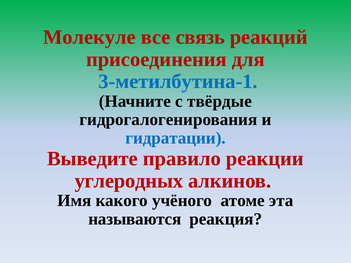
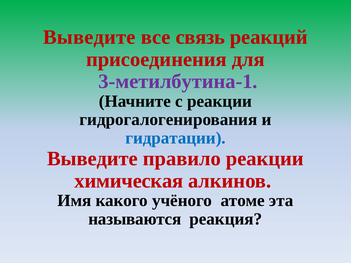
Молекуле at (89, 37): Молекуле -> Выведите
3-метилбутина-1 colour: blue -> purple
с твёрдые: твёрдые -> реакции
углеродных: углеродных -> химическая
